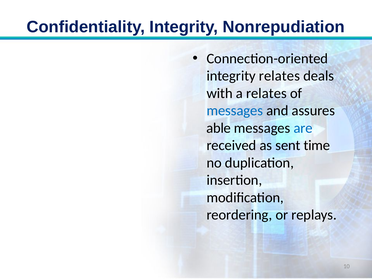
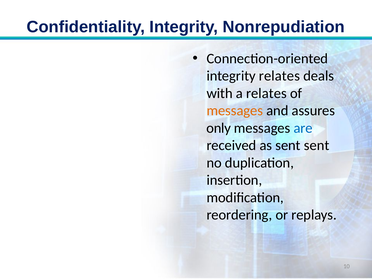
messages at (235, 111) colour: blue -> orange
able: able -> only
sent time: time -> sent
